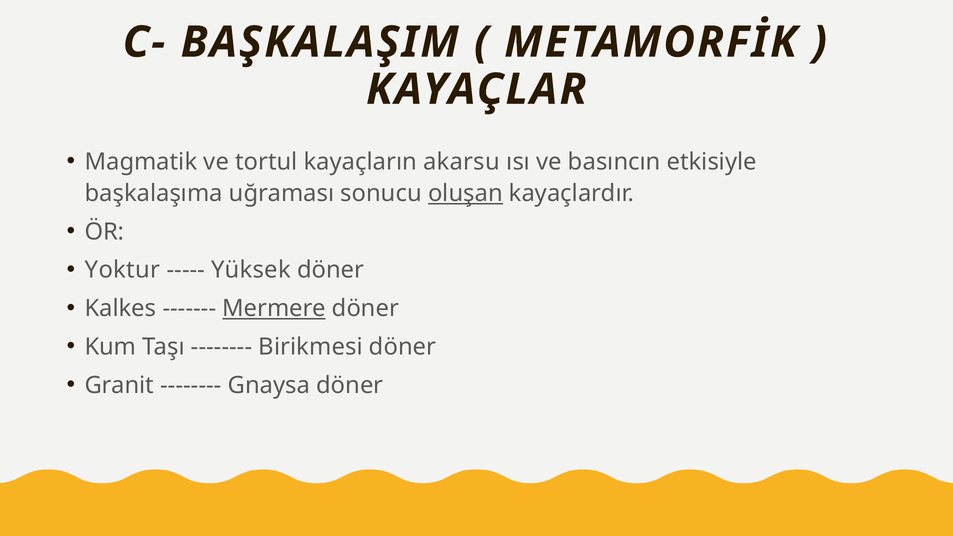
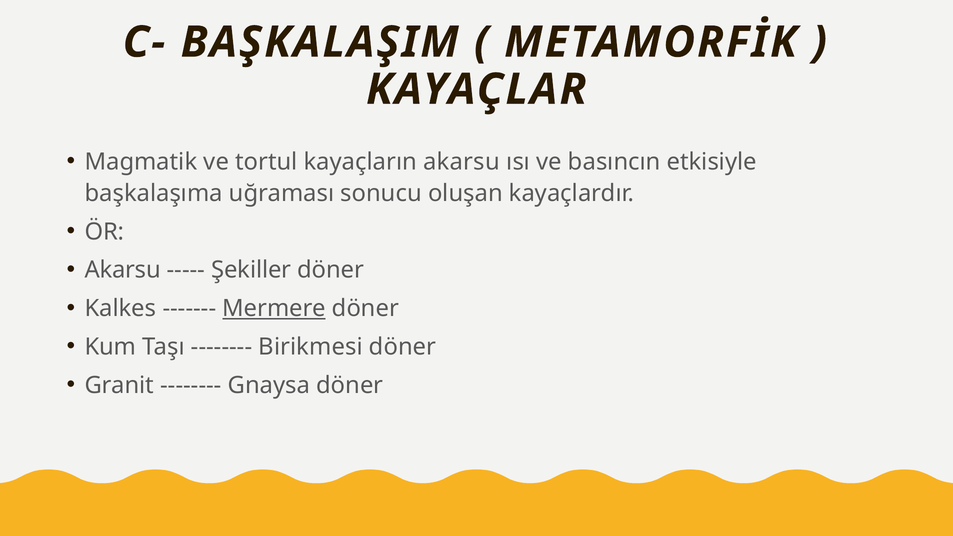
oluşan underline: present -> none
Yoktur at (122, 270): Yoktur -> Akarsu
Yüksek: Yüksek -> Şekiller
